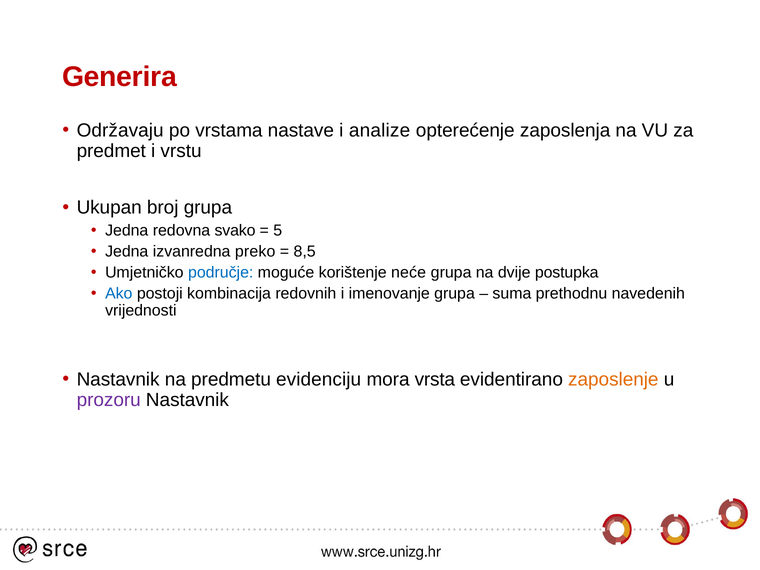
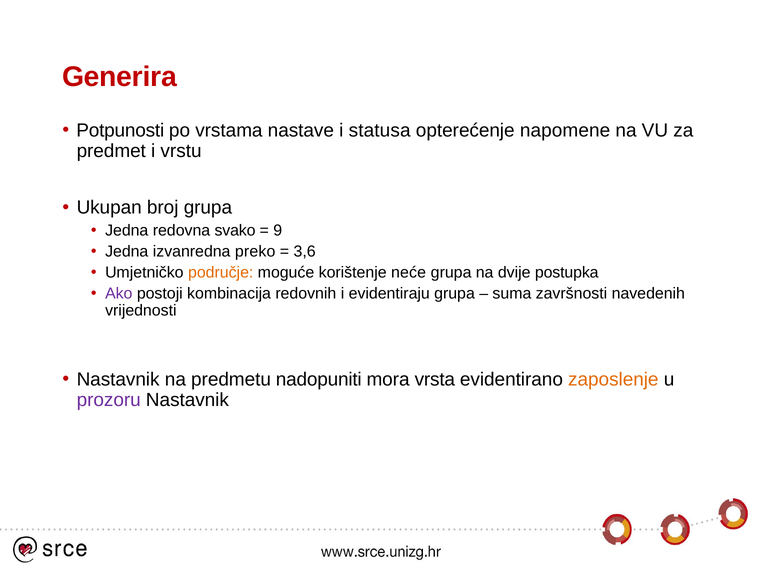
Održavaju: Održavaju -> Potpunosti
analize: analize -> statusa
zaposlenja: zaposlenja -> napomene
5: 5 -> 9
8,5: 8,5 -> 3,6
područje colour: blue -> orange
Ako colour: blue -> purple
imenovanje: imenovanje -> evidentiraju
prethodnu: prethodnu -> završnosti
evidenciju: evidenciju -> nadopuniti
